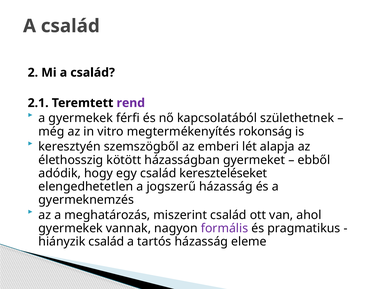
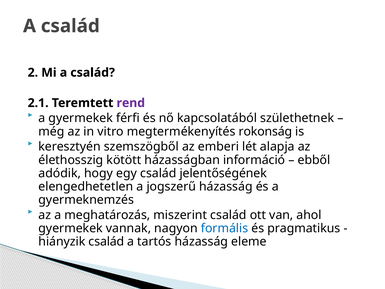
gyermeket: gyermeket -> információ
kereszteléseket: kereszteléseket -> jelentőségének
formális colour: purple -> blue
